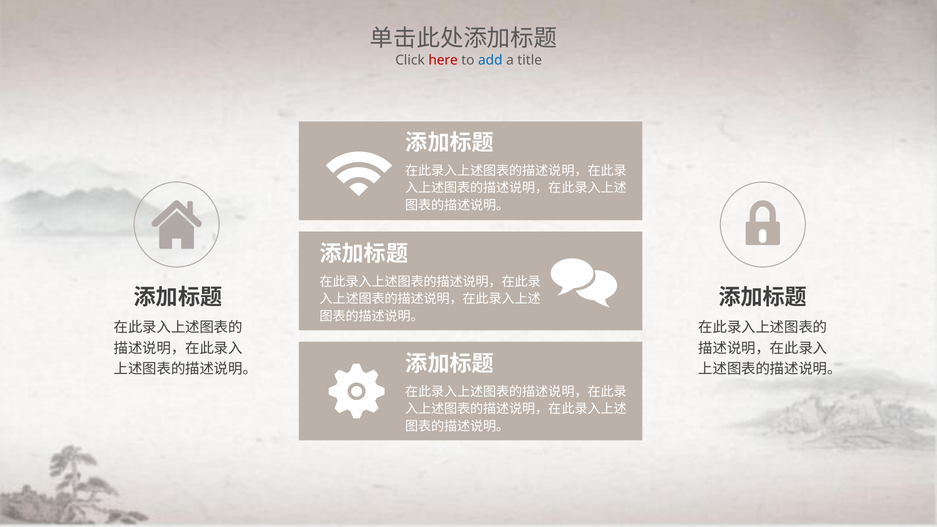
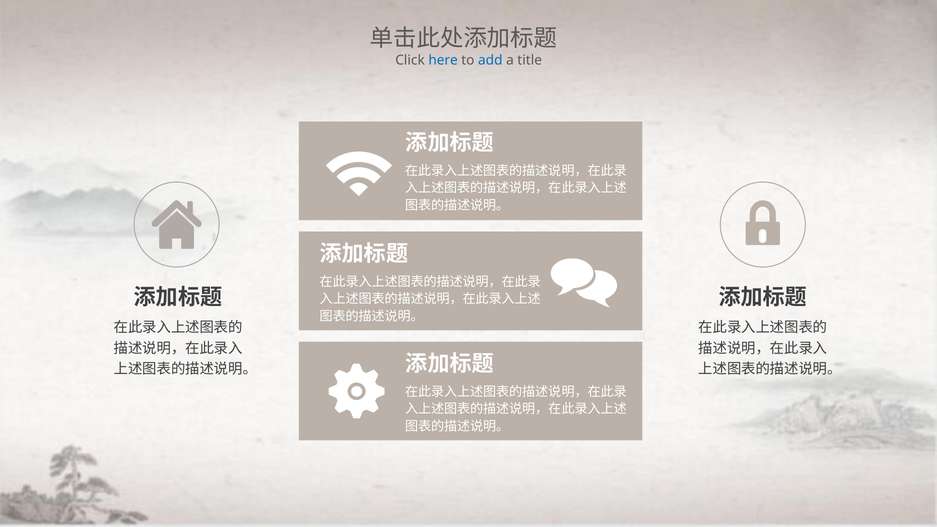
here colour: red -> blue
